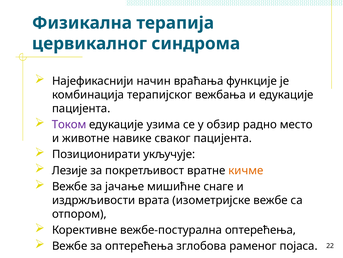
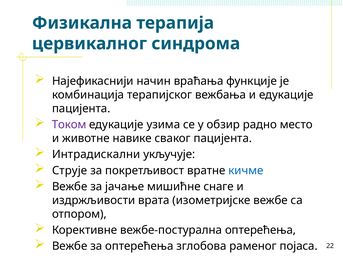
Позиционирати: Позиционирати -> Интрадискални
Лезије: Лезије -> Струје
кичме colour: orange -> blue
